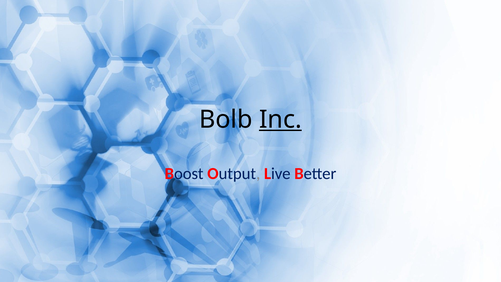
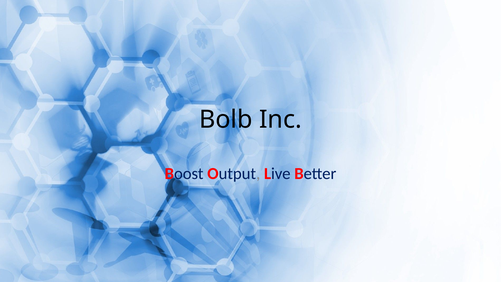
Inc underline: present -> none
